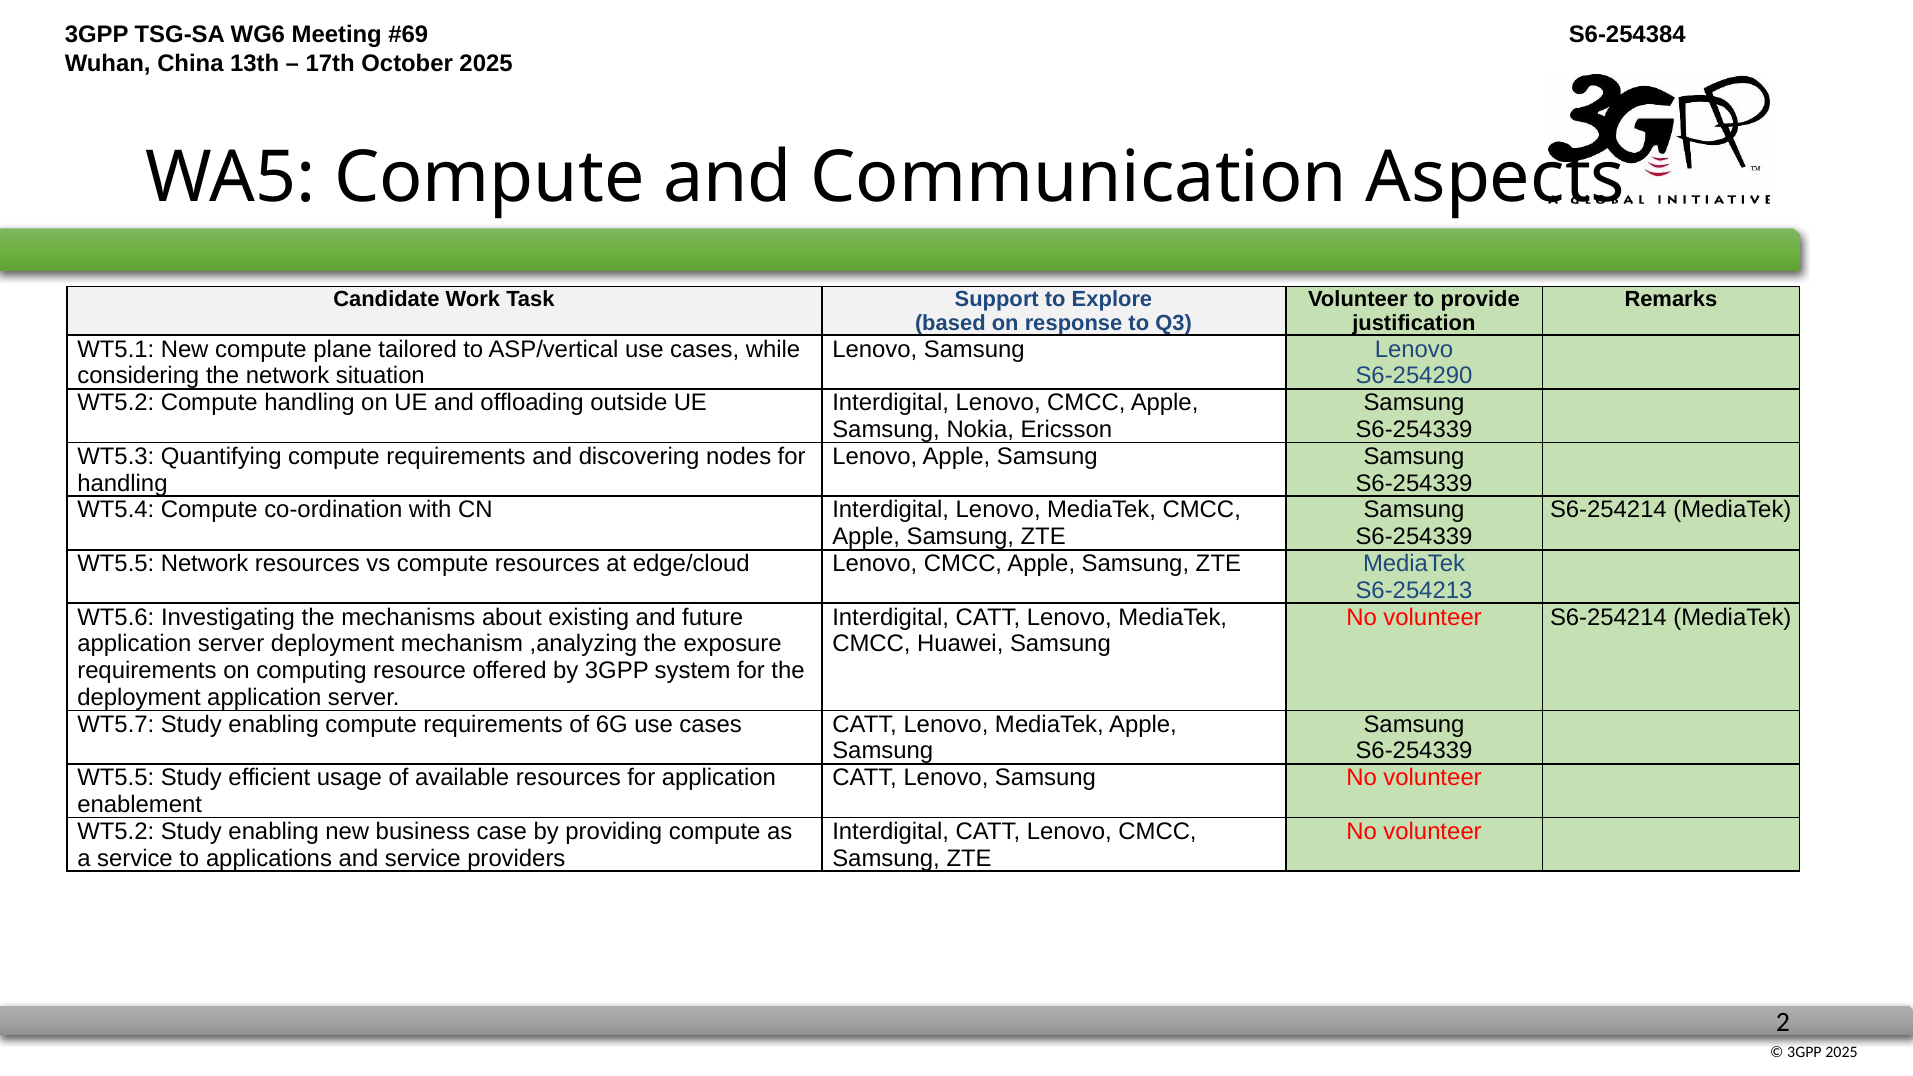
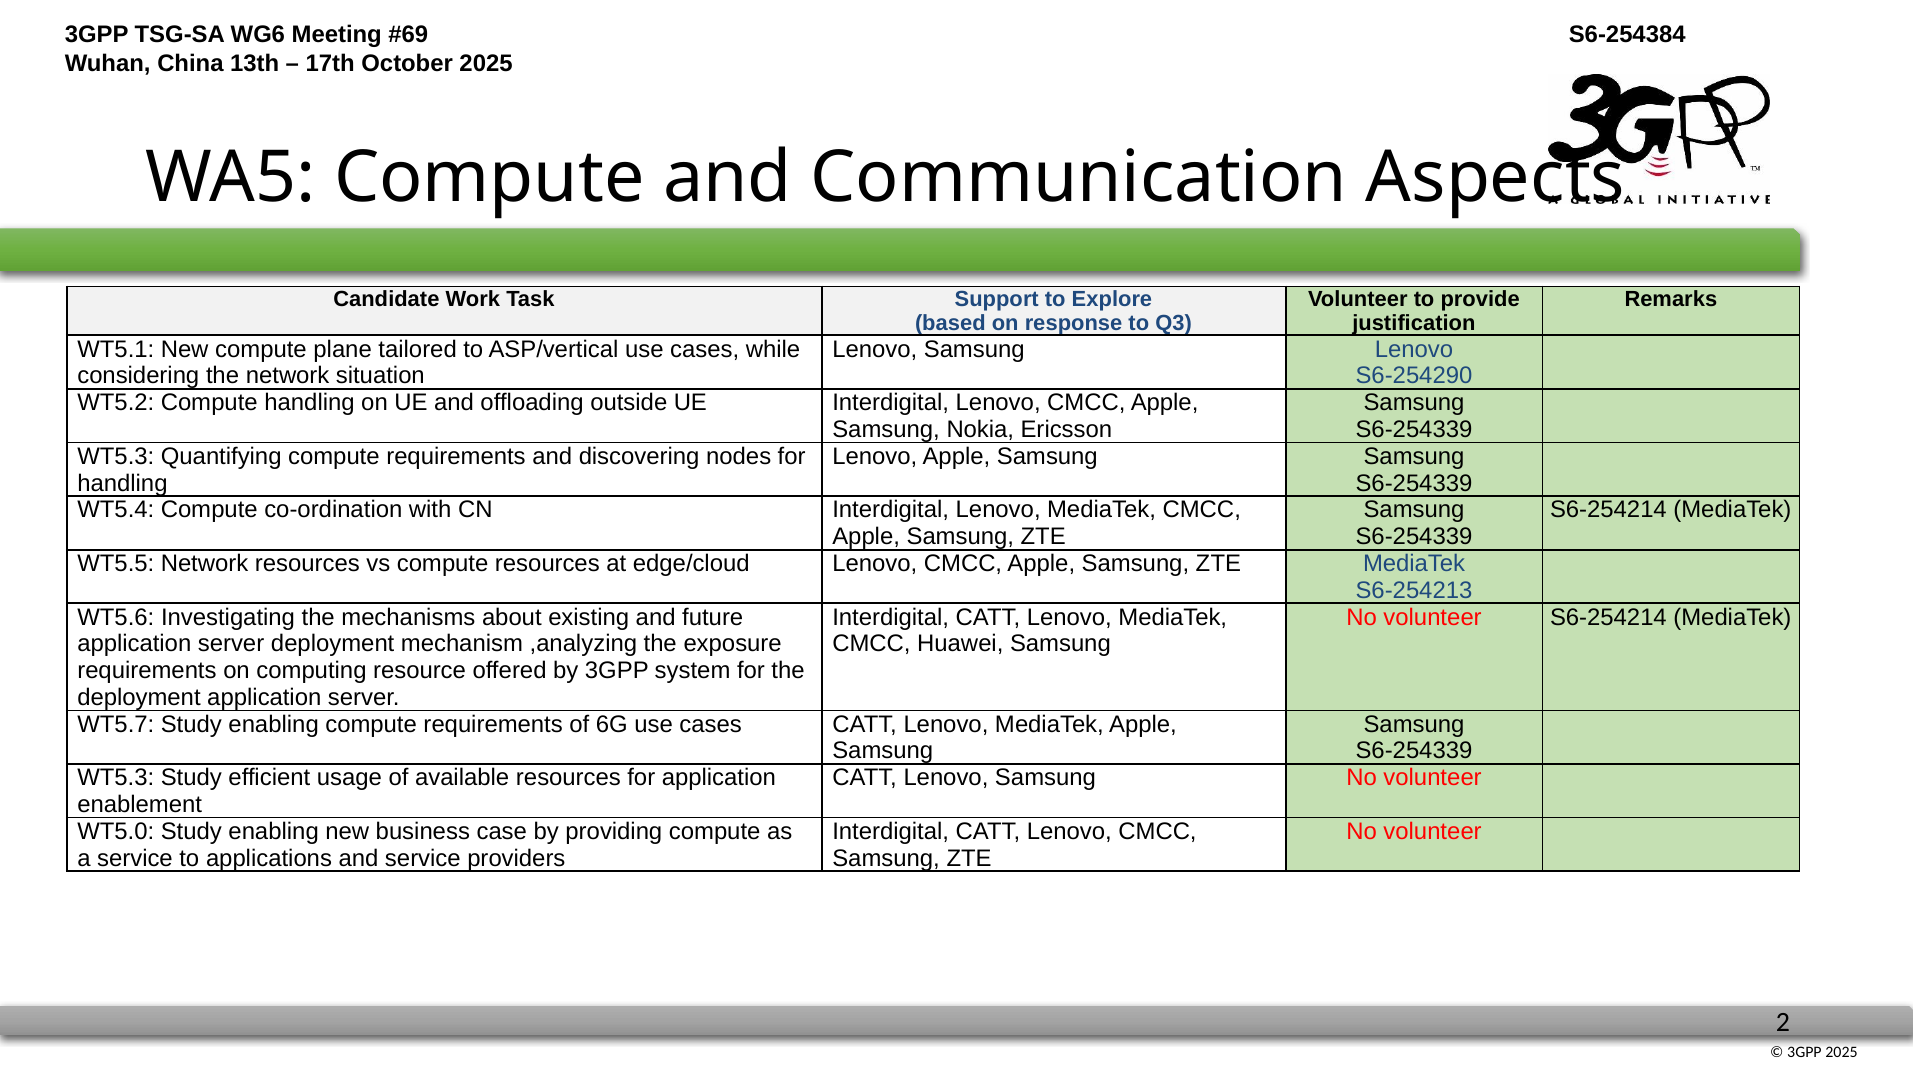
WT5.5 at (116, 778): WT5.5 -> WT5.3
WT5.2 at (116, 832): WT5.2 -> WT5.0
